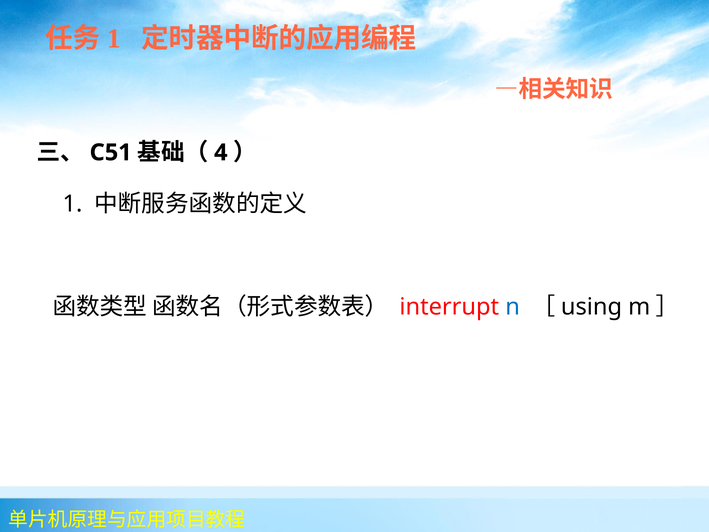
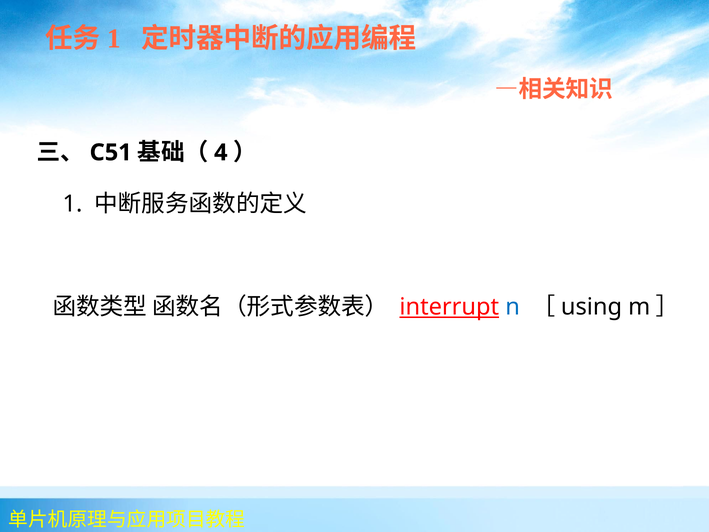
interrupt underline: none -> present
